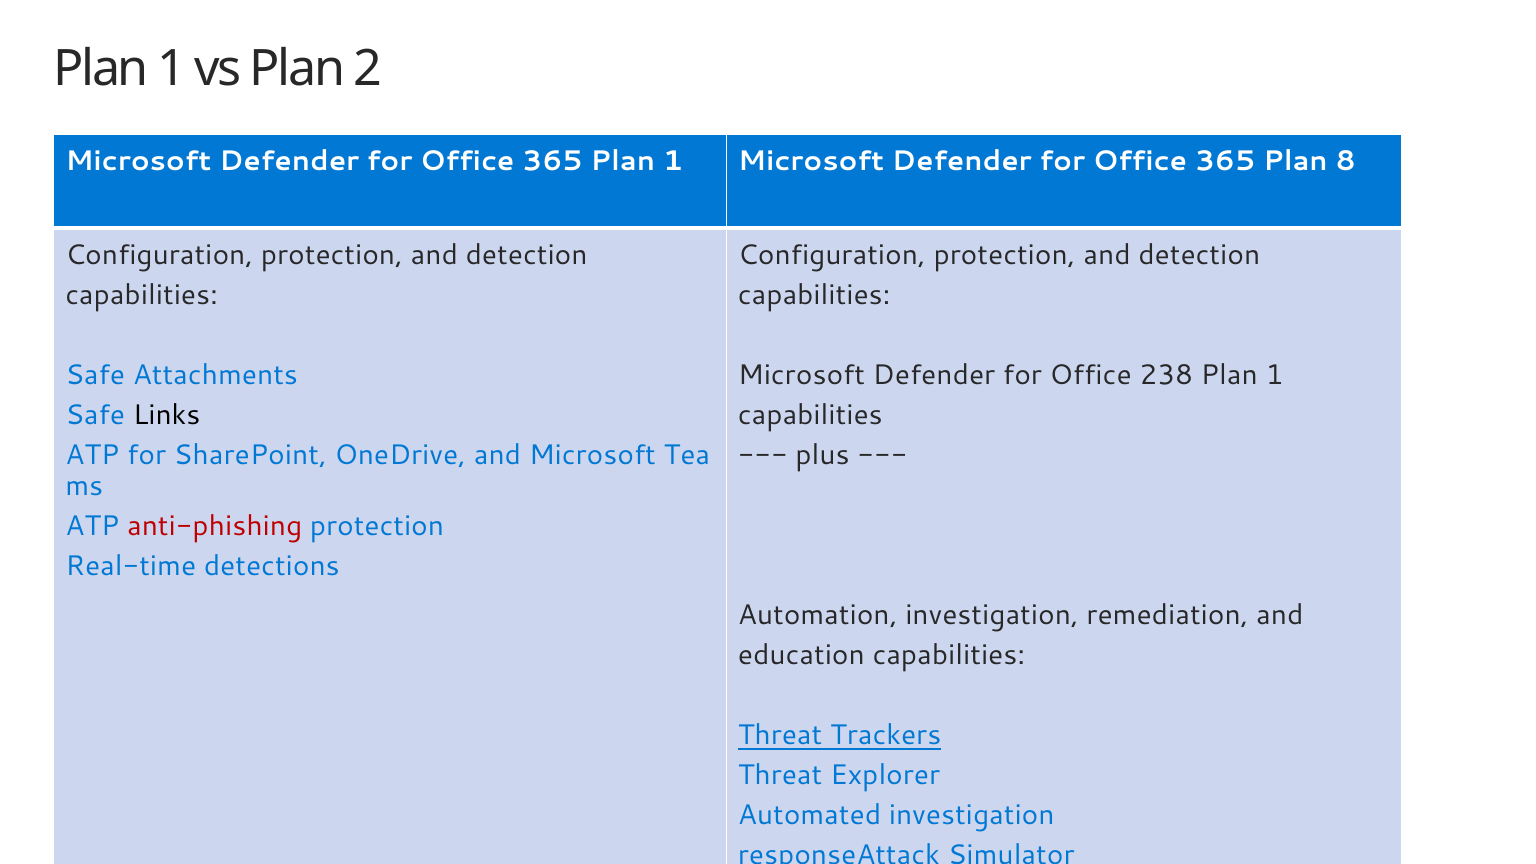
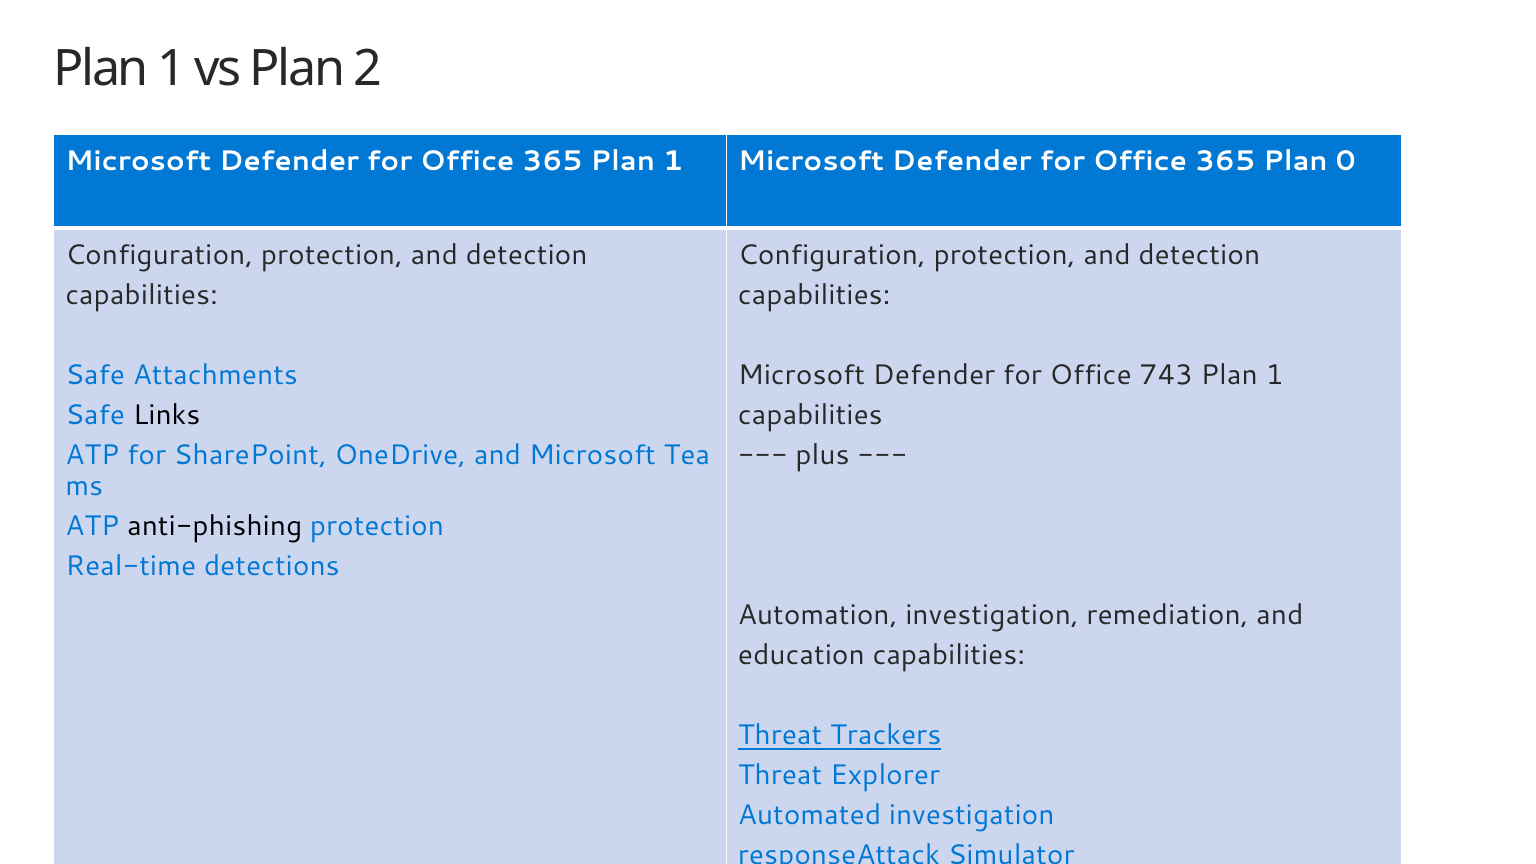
8: 8 -> 0
238: 238 -> 743
anti-phishing colour: red -> black
